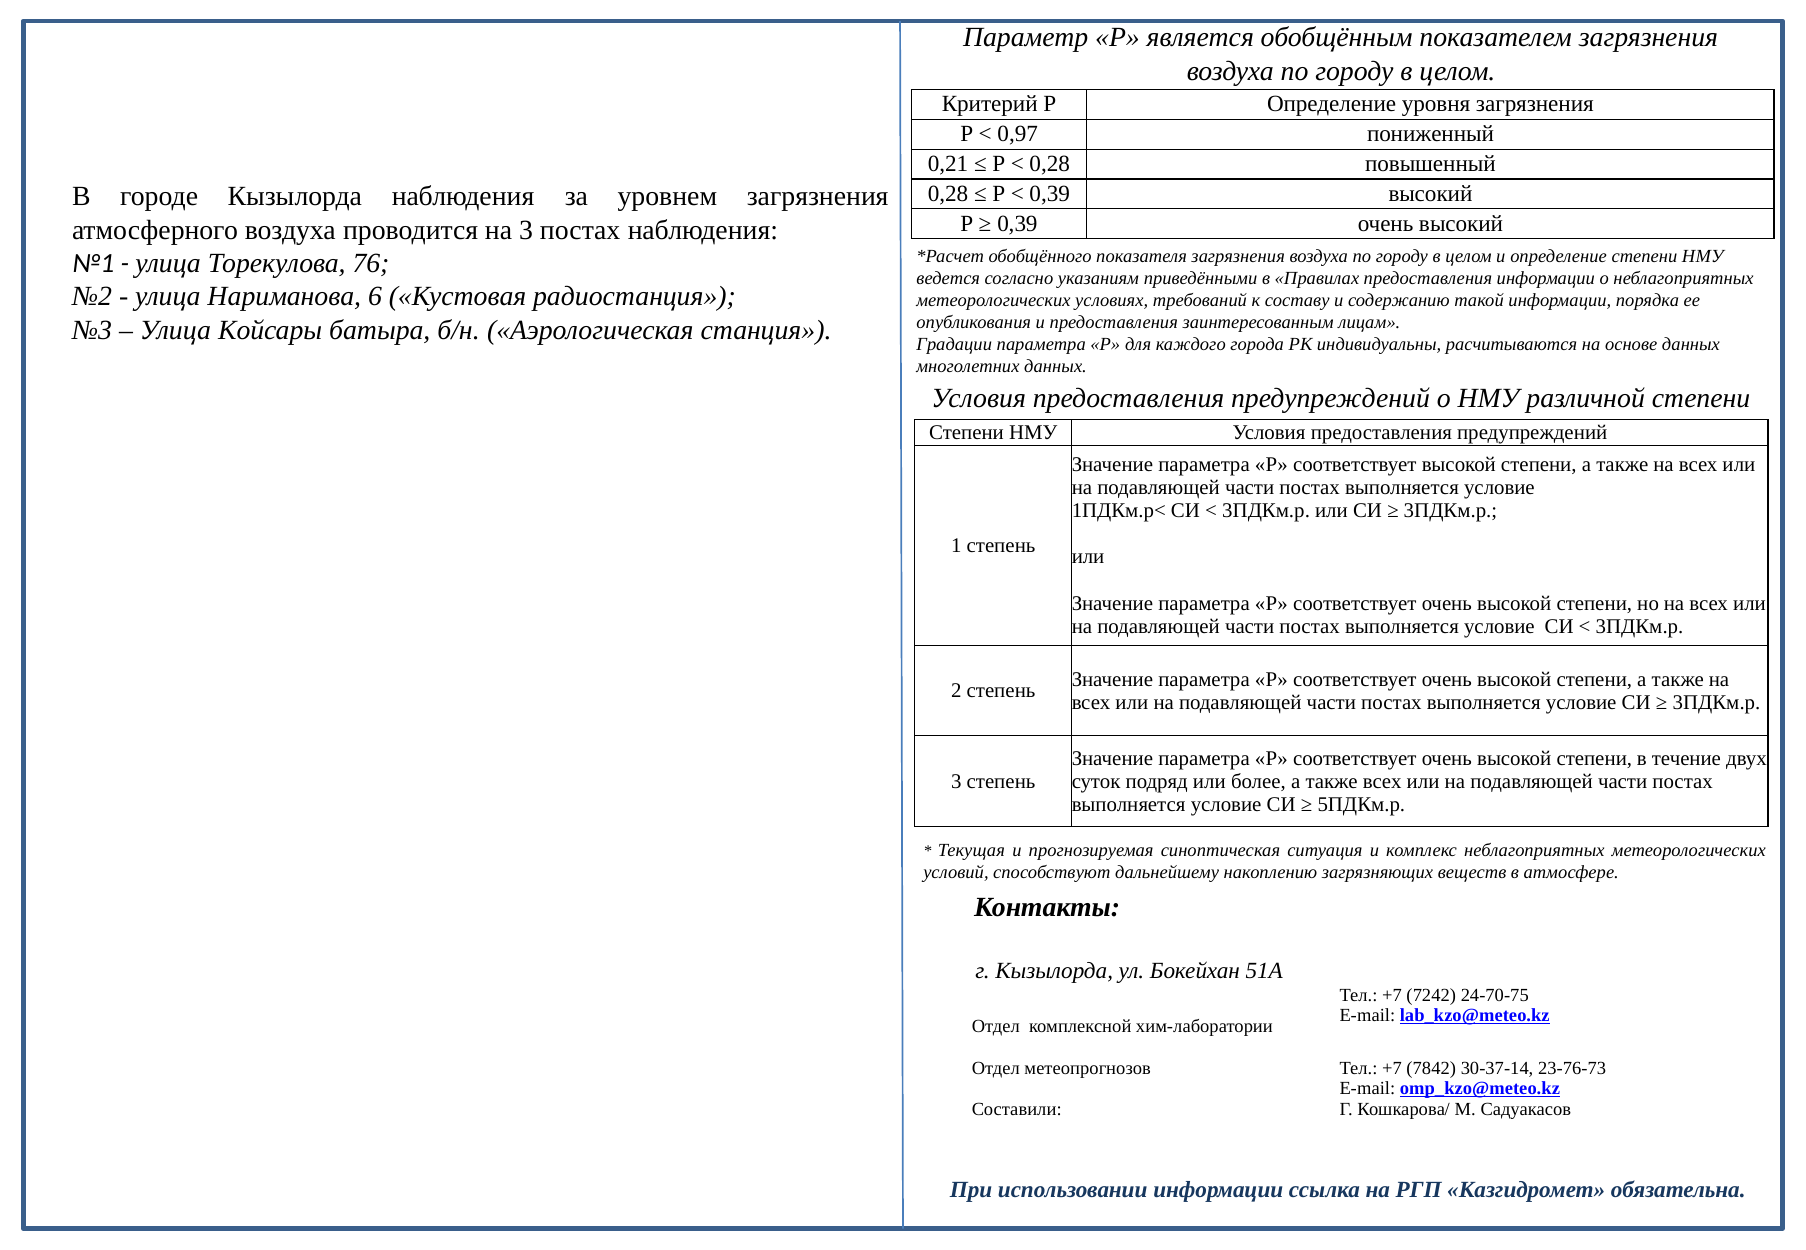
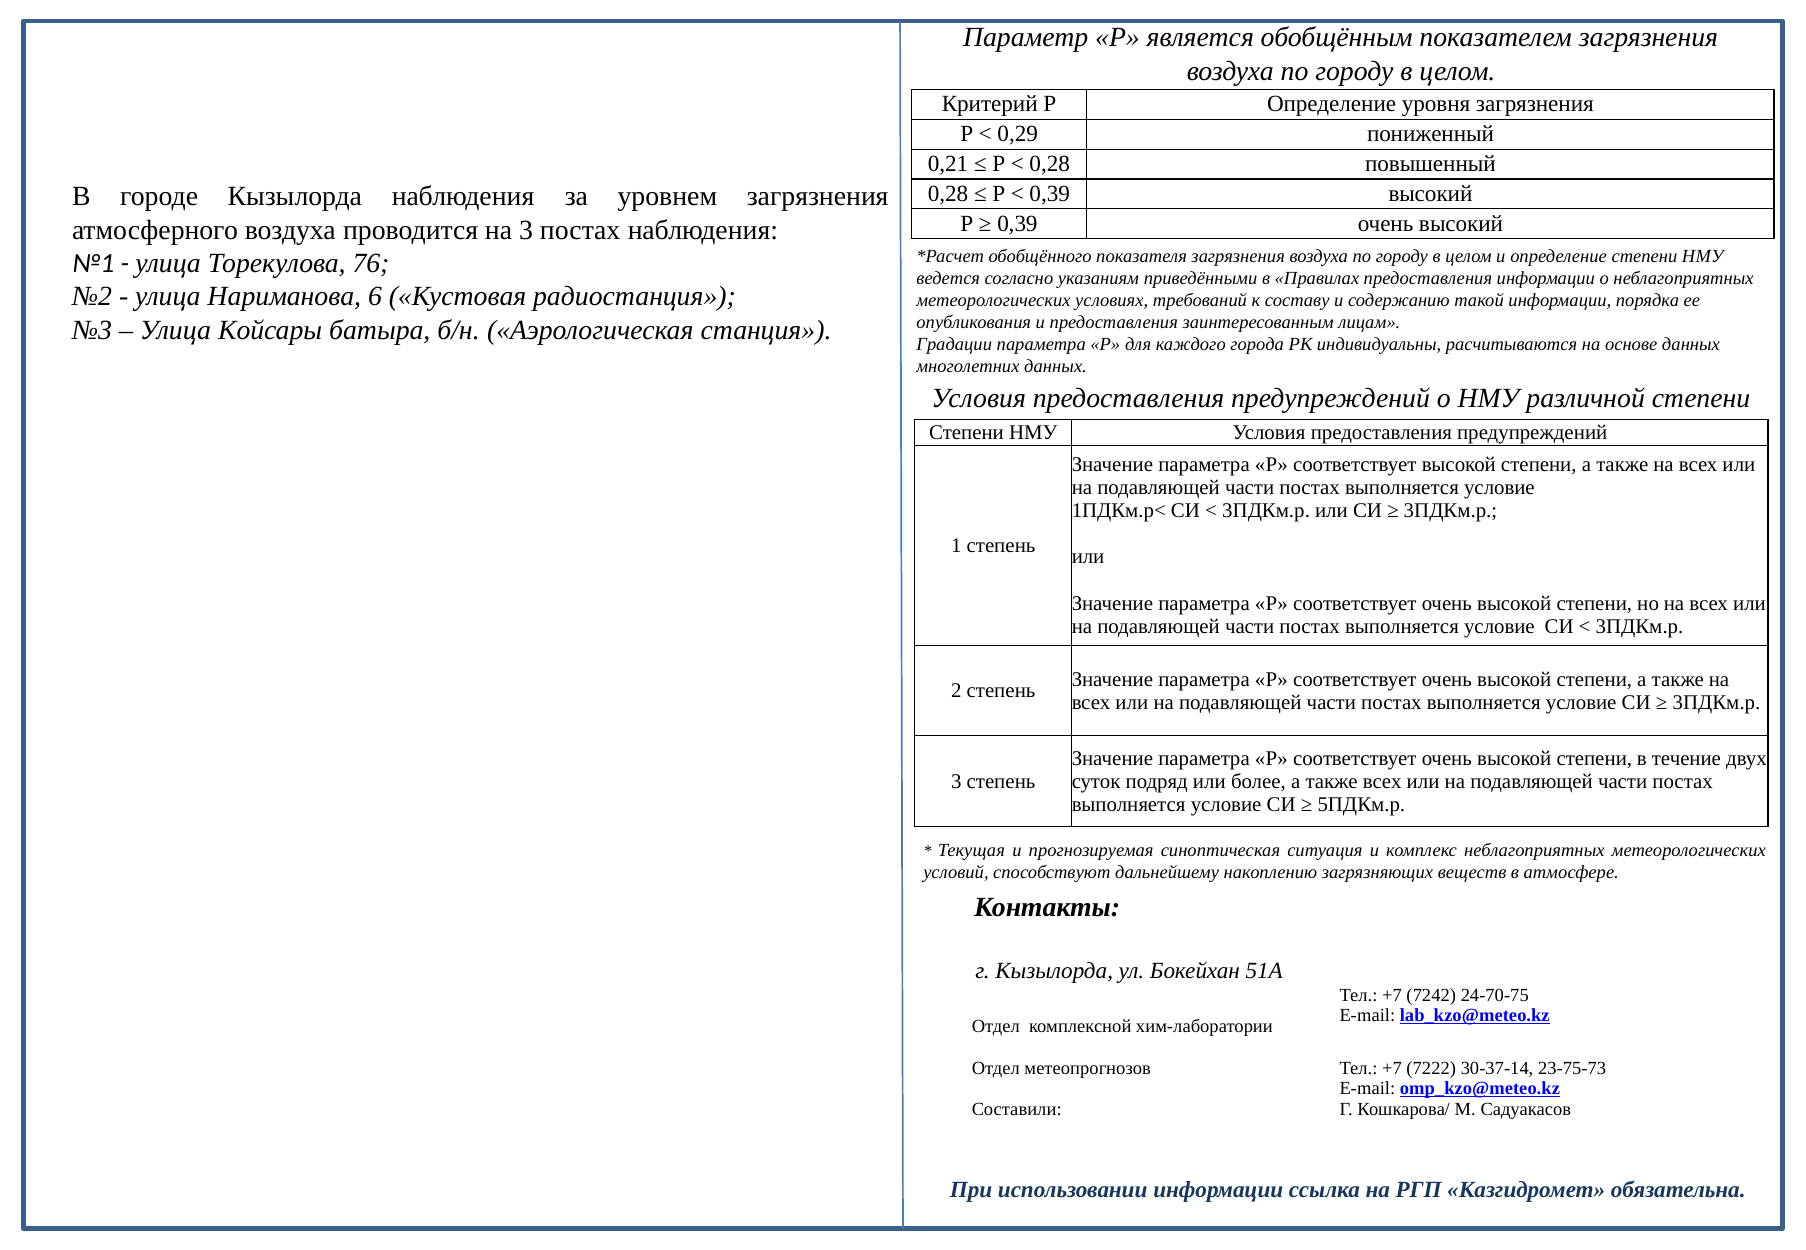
0,97: 0,97 -> 0,29
7842: 7842 -> 7222
23-76-73: 23-76-73 -> 23-75-73
